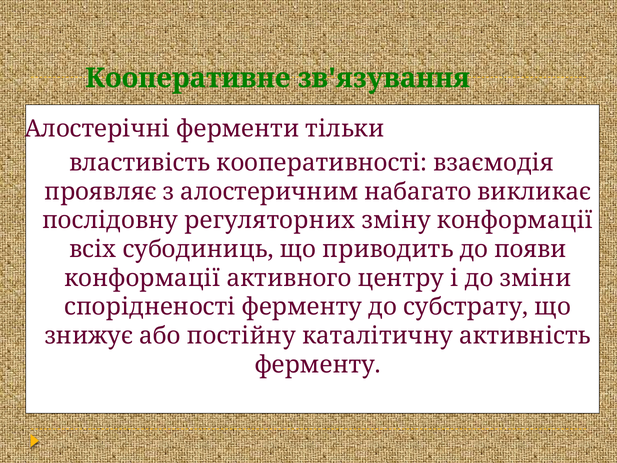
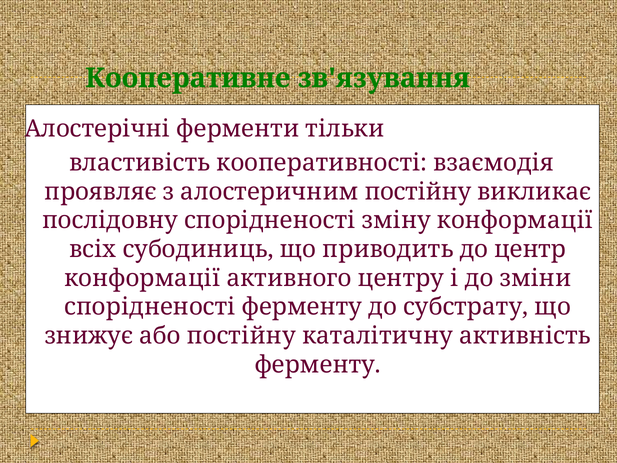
алостеричним набагато: набагато -> постійну
послідовну регуляторних: регуляторних -> спорідненості
появи: появи -> центр
